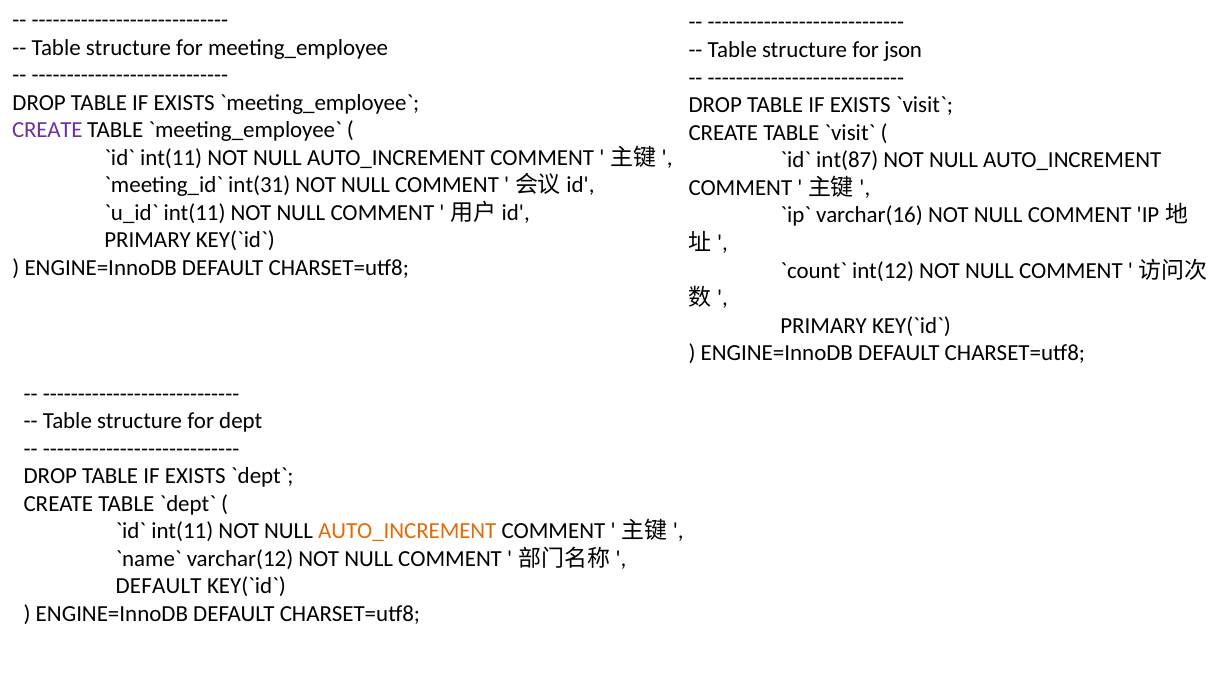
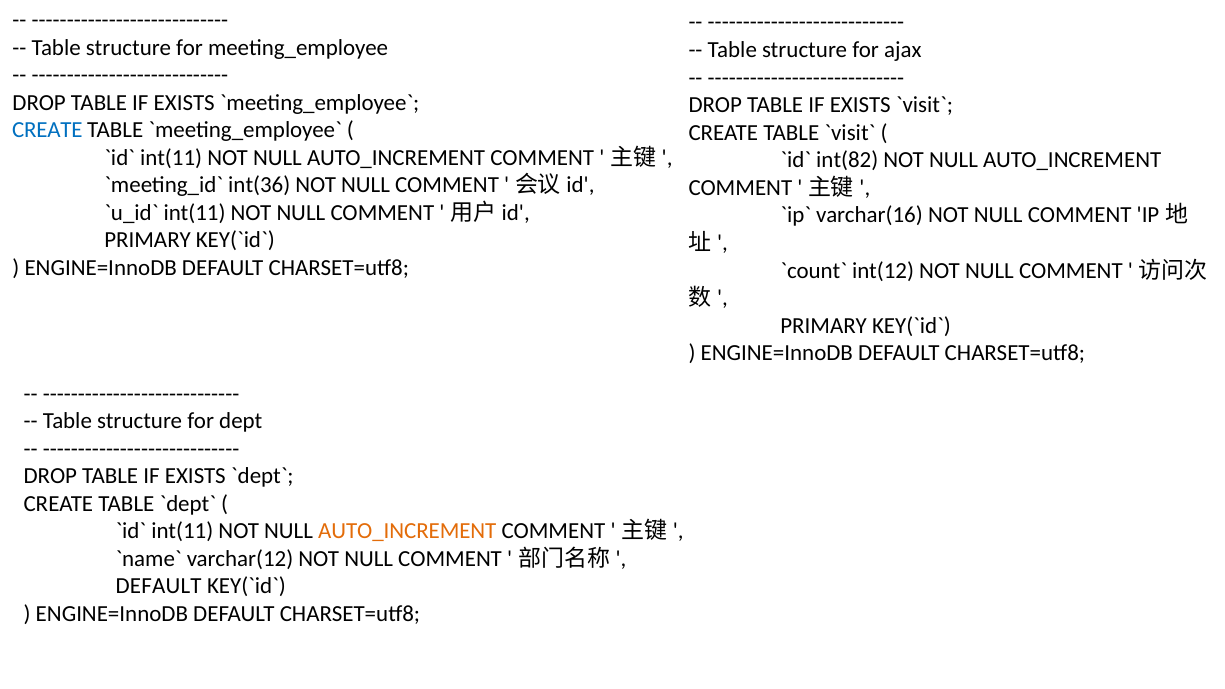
json: json -> ajax
CREATE at (47, 130) colour: purple -> blue
int(87: int(87 -> int(82
int(31: int(31 -> int(36
